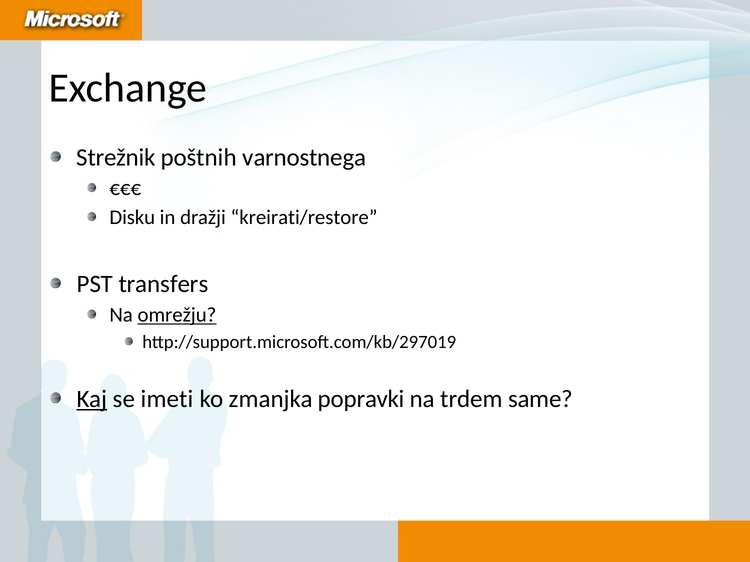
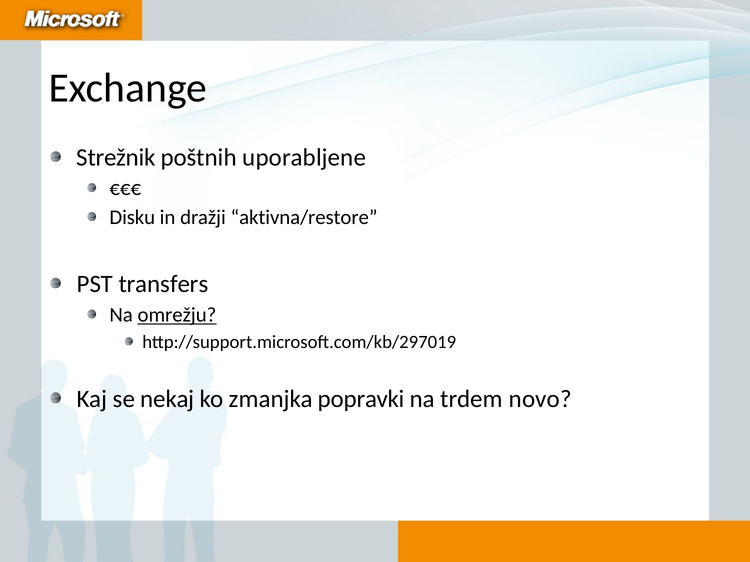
varnostnega: varnostnega -> uporabljene
kreirati/restore: kreirati/restore -> aktivna/restore
Kaj underline: present -> none
imeti: imeti -> nekaj
same: same -> novo
